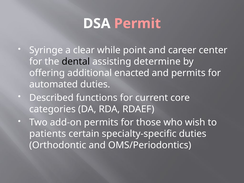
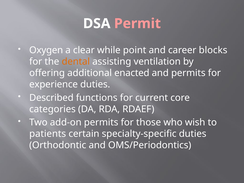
Syringe: Syringe -> Oxygen
center: center -> blocks
dental colour: black -> orange
determine: determine -> ventilation
automated: automated -> experience
